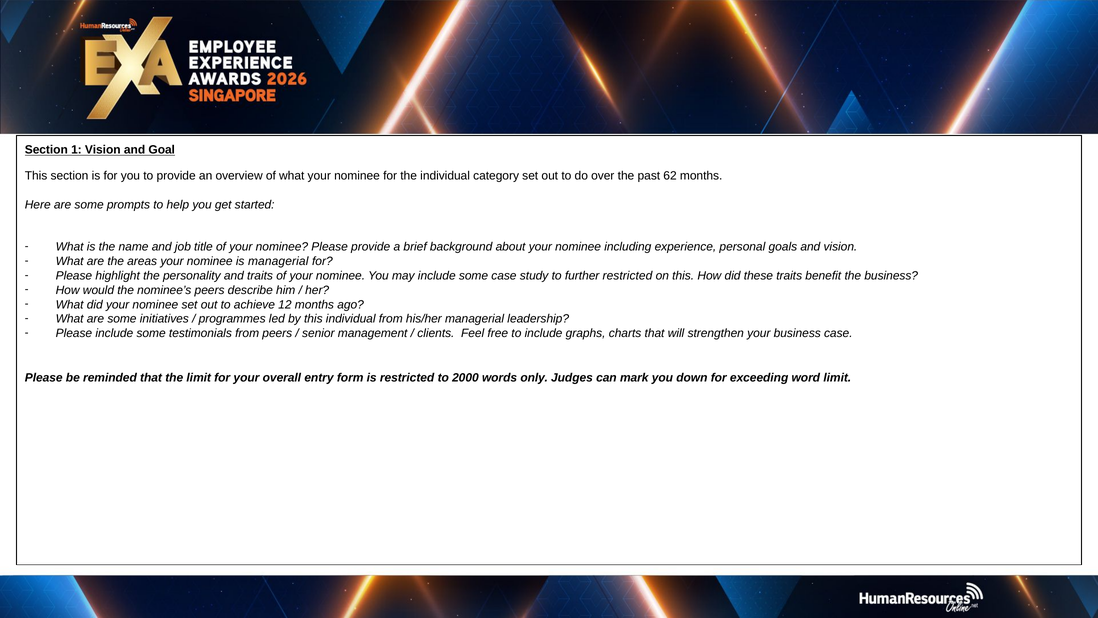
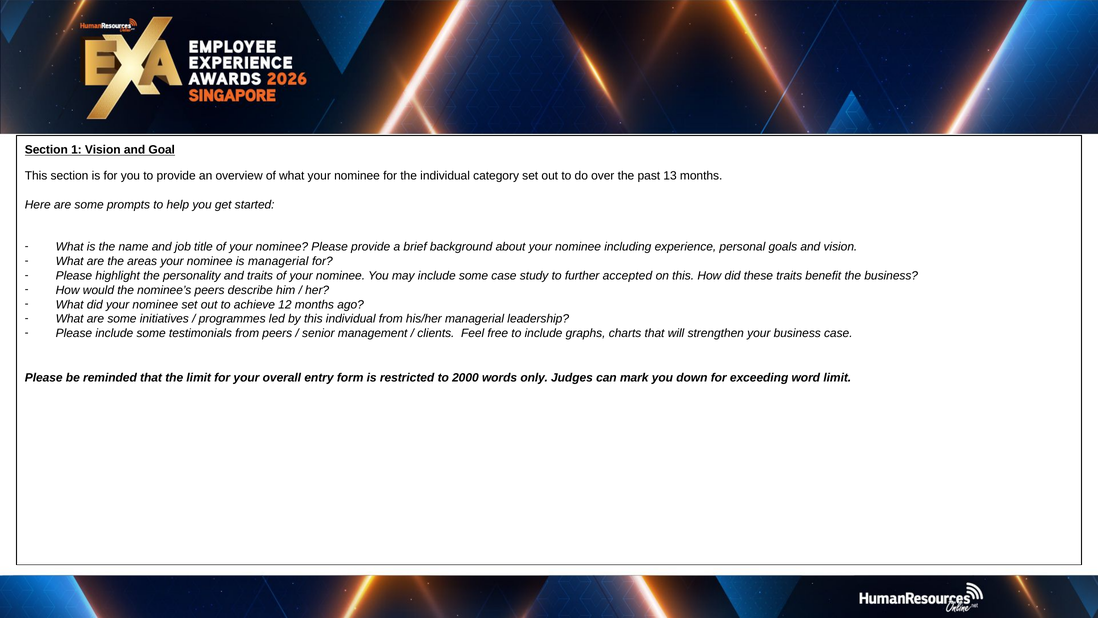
62: 62 -> 13
further restricted: restricted -> accepted
